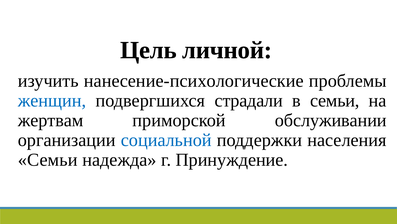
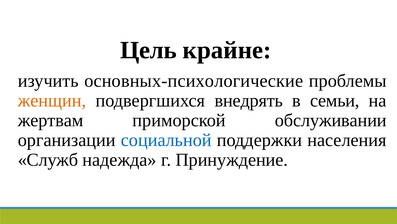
личной: личной -> крайне
нанесение-психологические: нанесение-психологические -> основных-психологические
женщин colour: blue -> orange
страдали: страдали -> внедрять
Семьи at (48, 159): Семьи -> Служб
